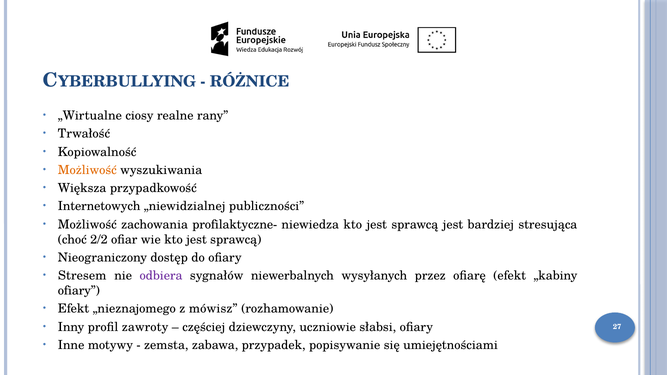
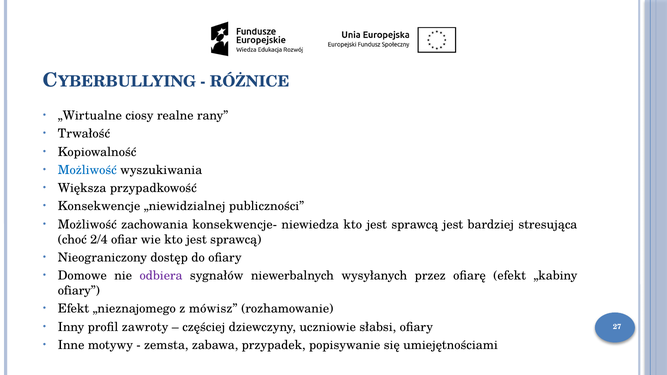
Możliwość at (87, 170) colour: orange -> blue
Internetowych: Internetowych -> Konsekwencje
profilaktyczne-: profilaktyczne- -> konsekwencje-
2/2: 2/2 -> 2/4
Stresem: Stresem -> Domowe
